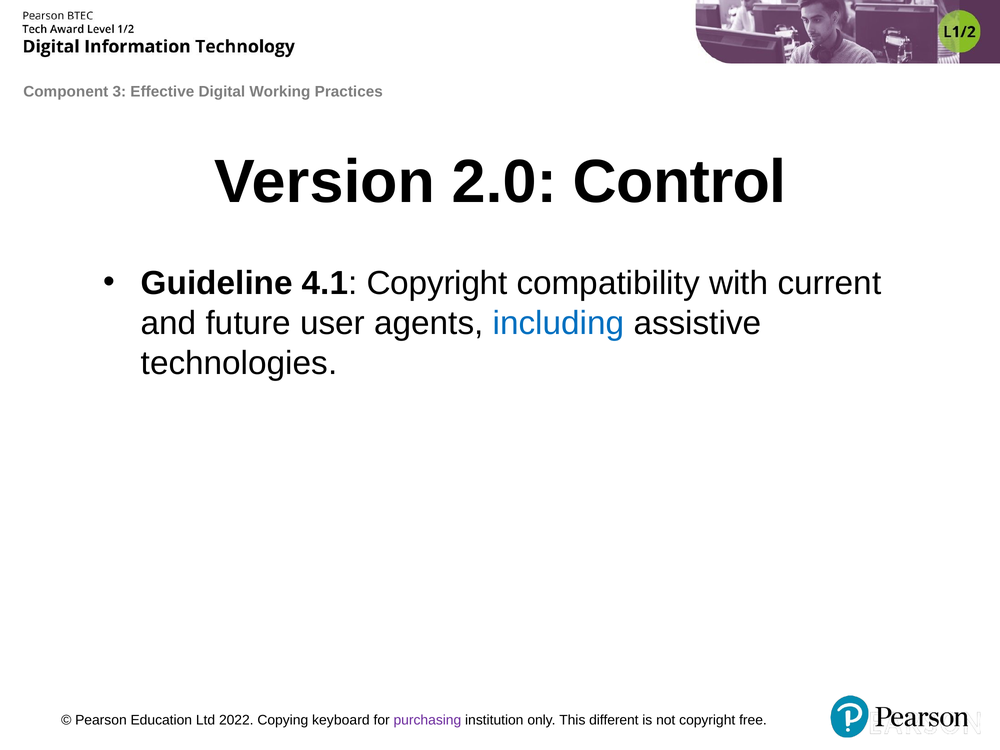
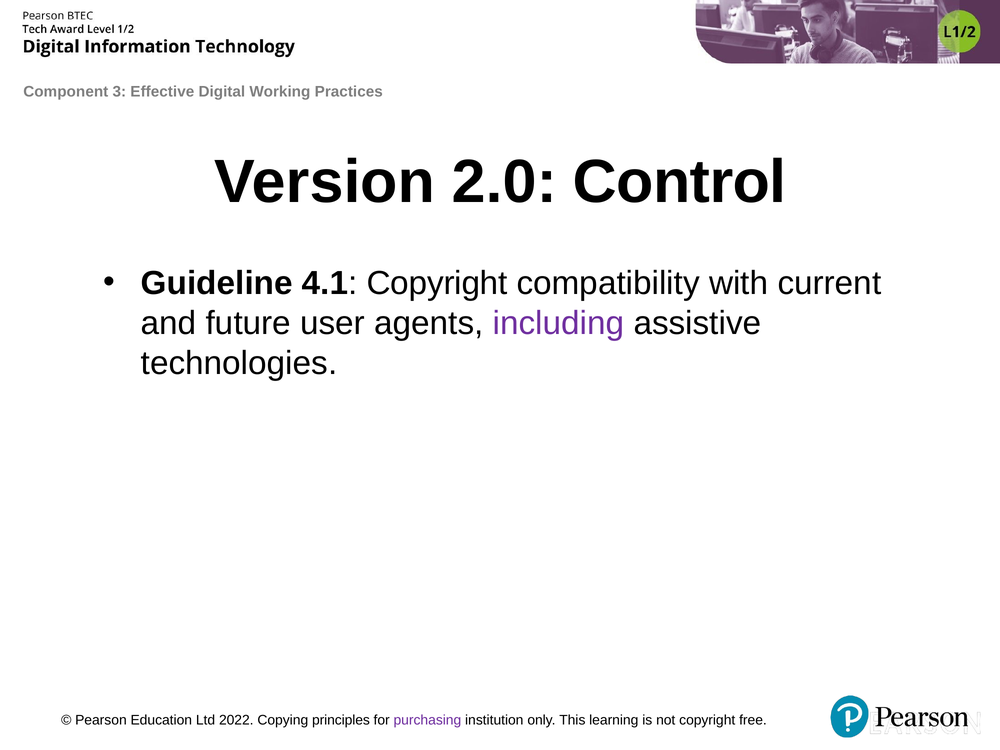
including colour: blue -> purple
keyboard: keyboard -> principles
different: different -> learning
